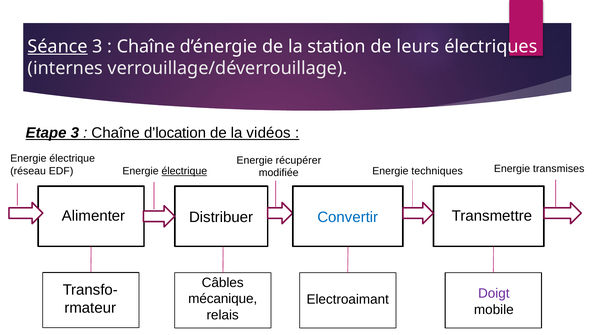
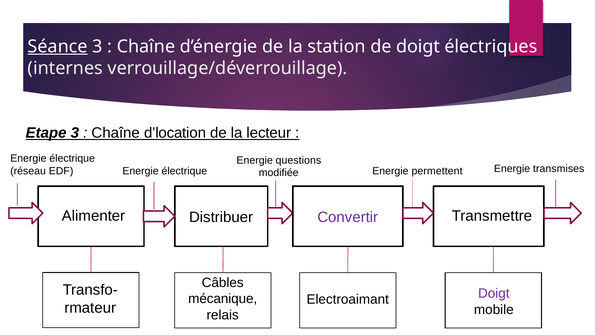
de leurs: leurs -> doigt
vidéos: vidéos -> lecteur
récupérer: récupérer -> questions
électrique at (184, 171) underline: present -> none
techniques: techniques -> permettent
Convertir colour: blue -> purple
